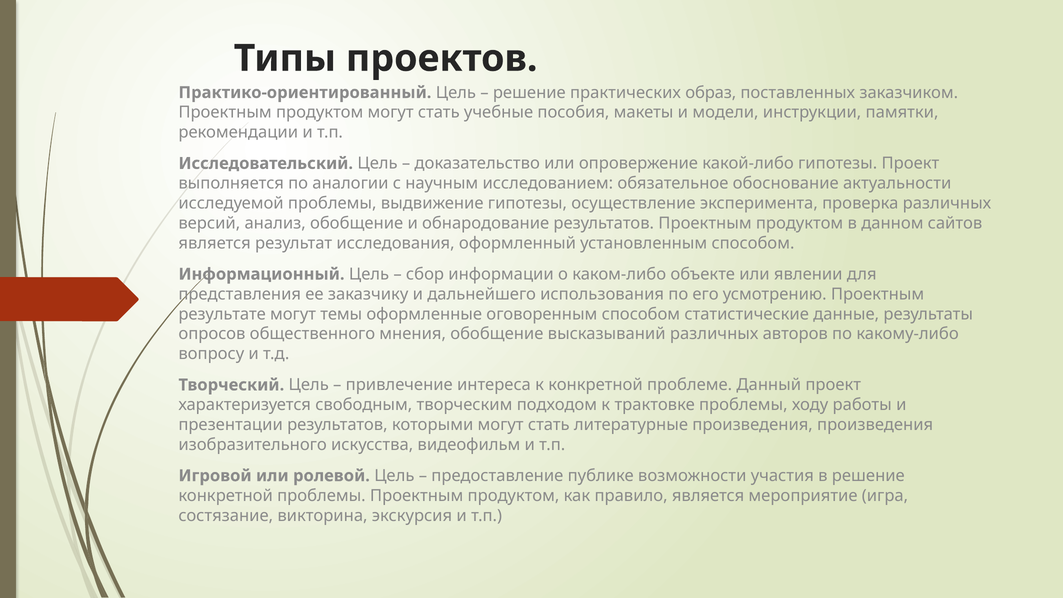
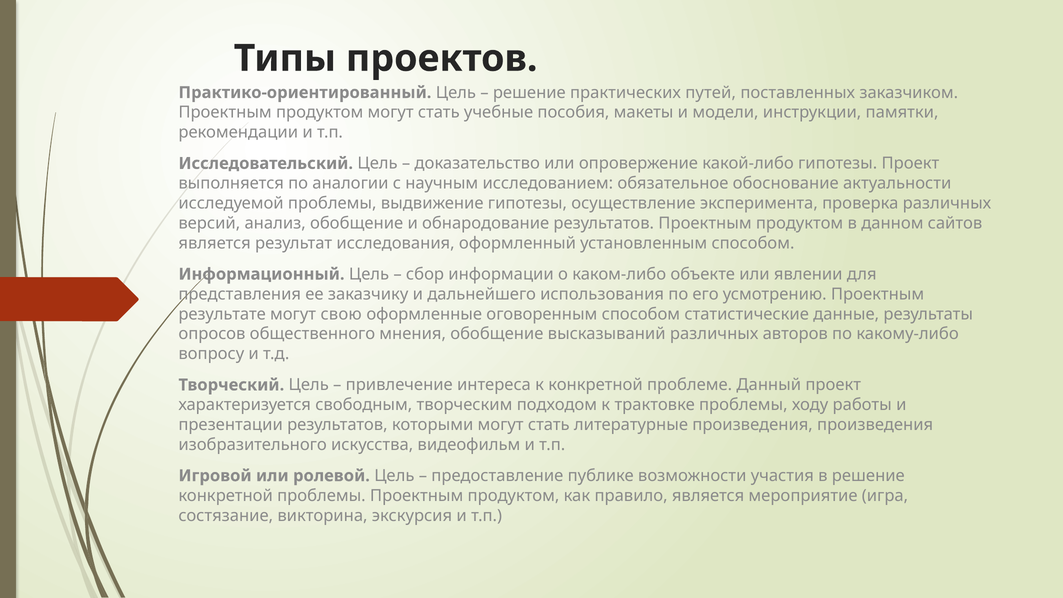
образ: образ -> путей
темы: темы -> свою
